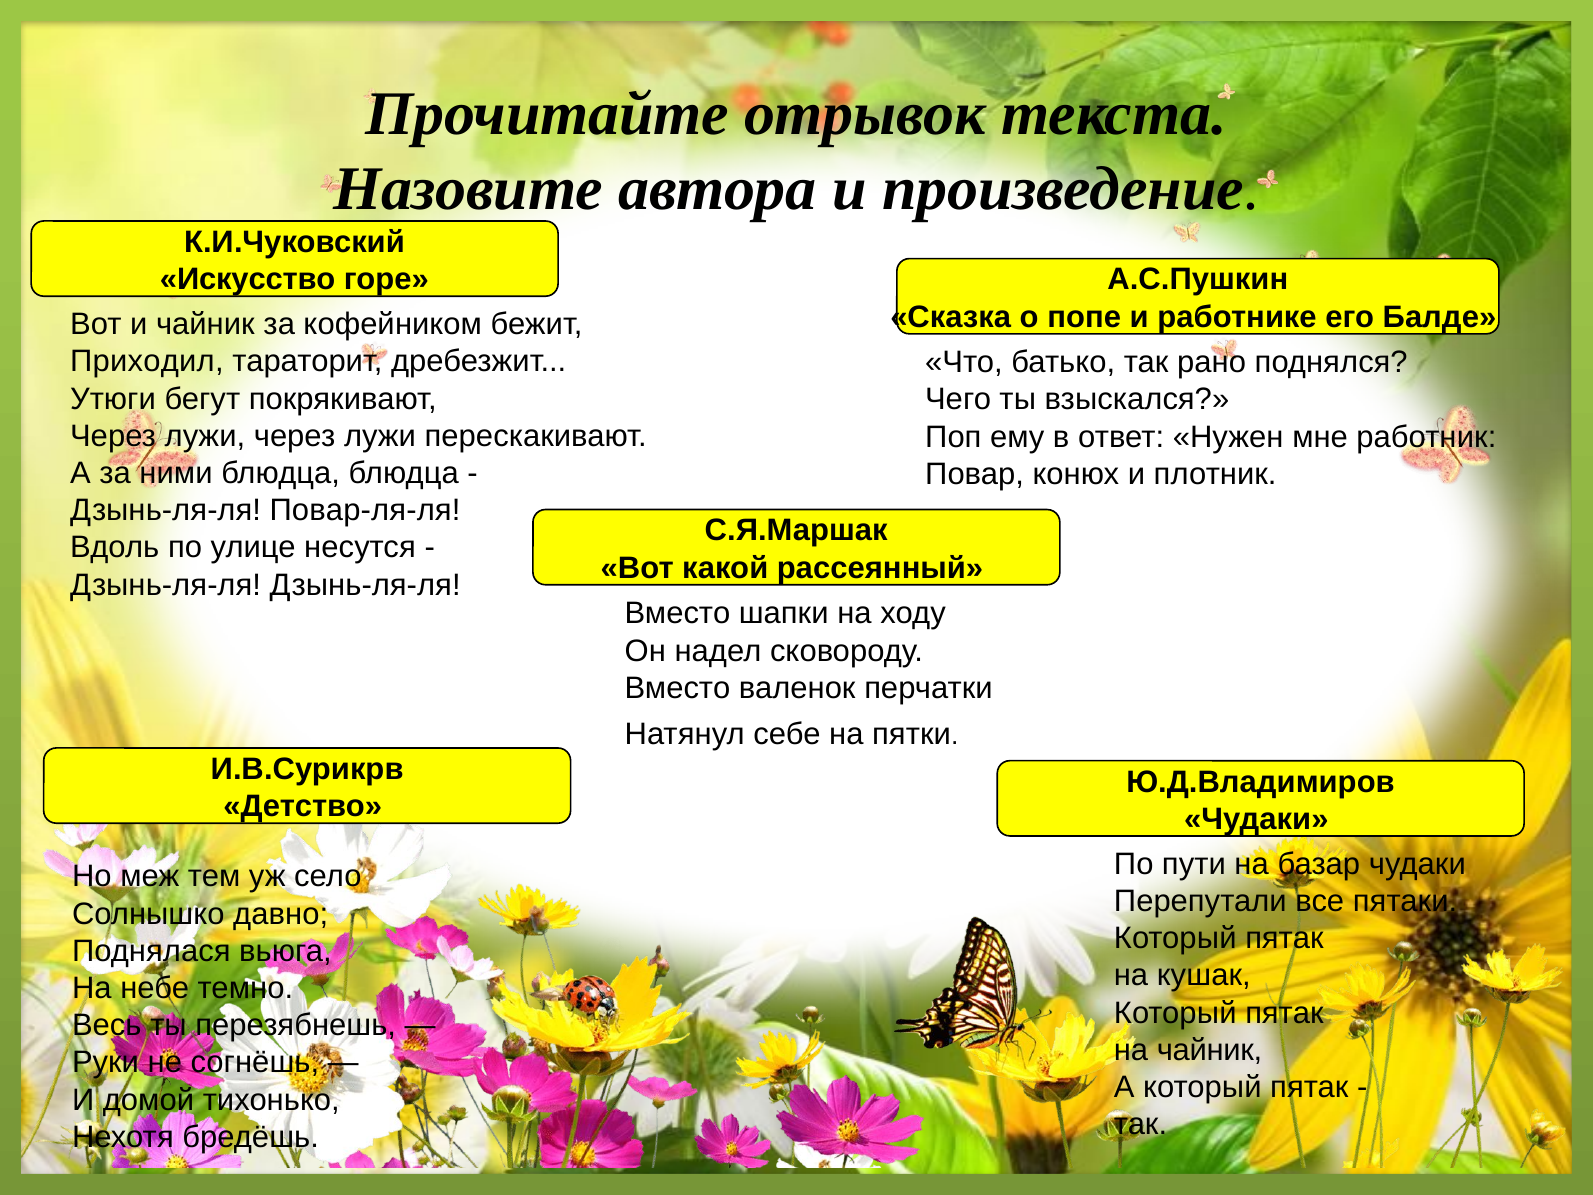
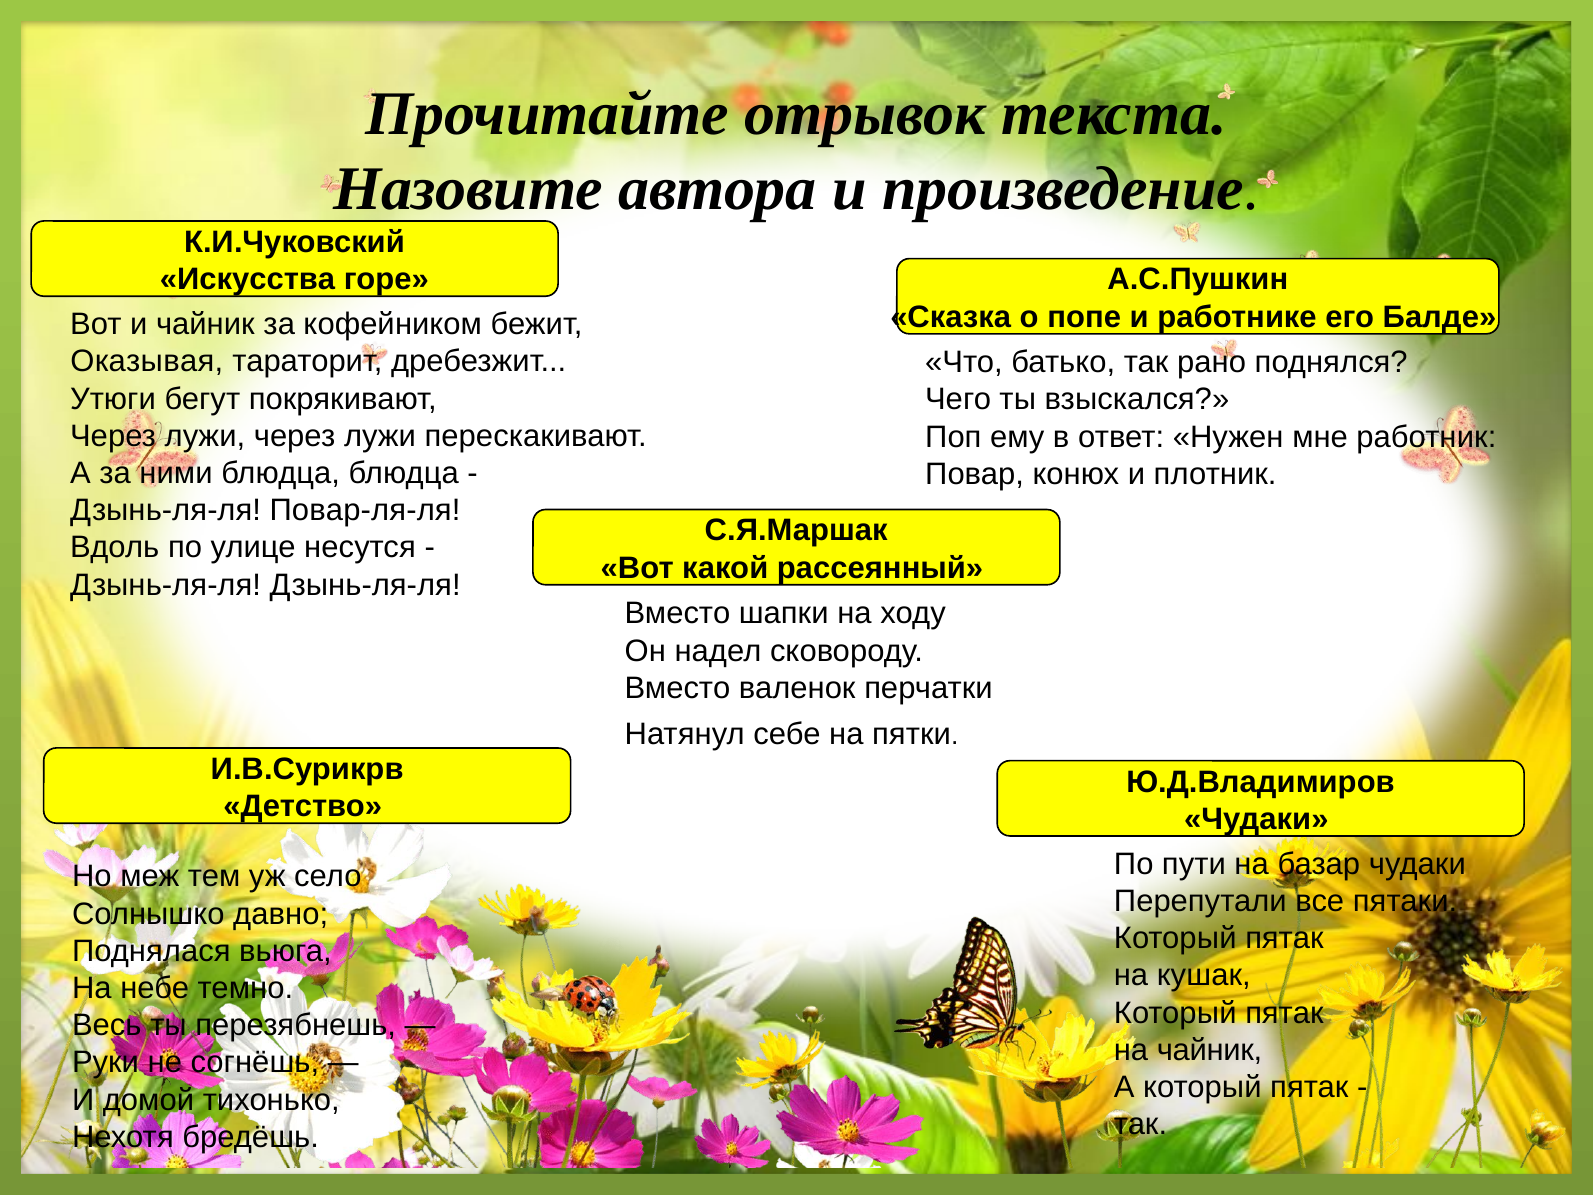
Искусство: Искусство -> Искусства
Приходил: Приходил -> Оказывая
